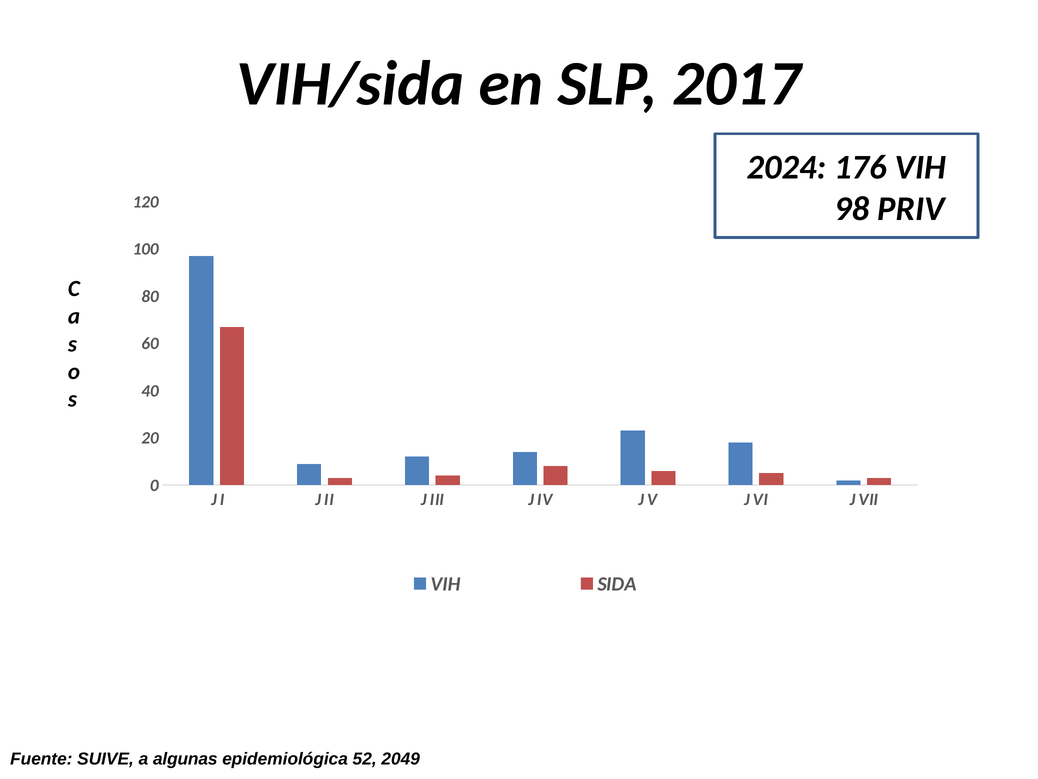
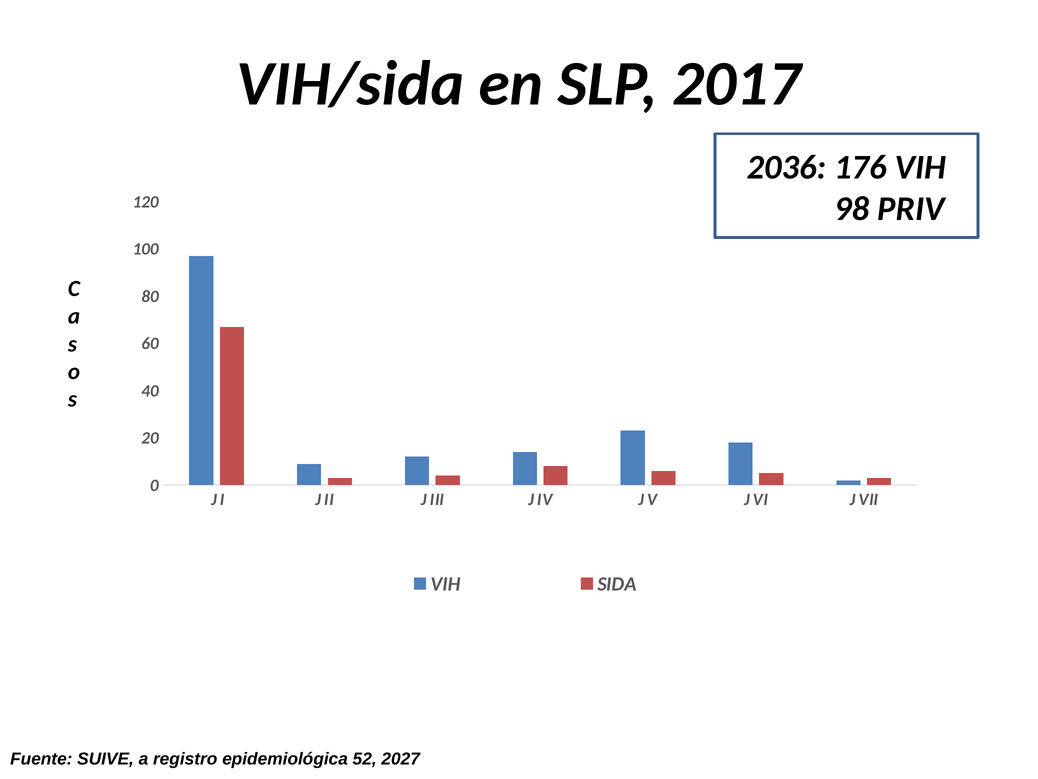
2024: 2024 -> 2036
algunas: algunas -> registro
2049: 2049 -> 2027
